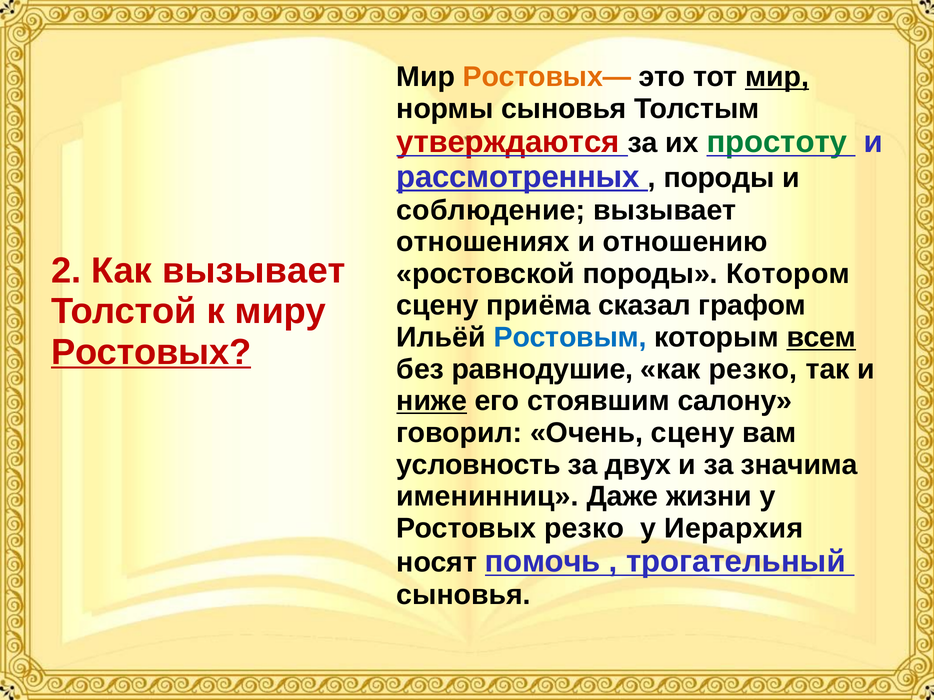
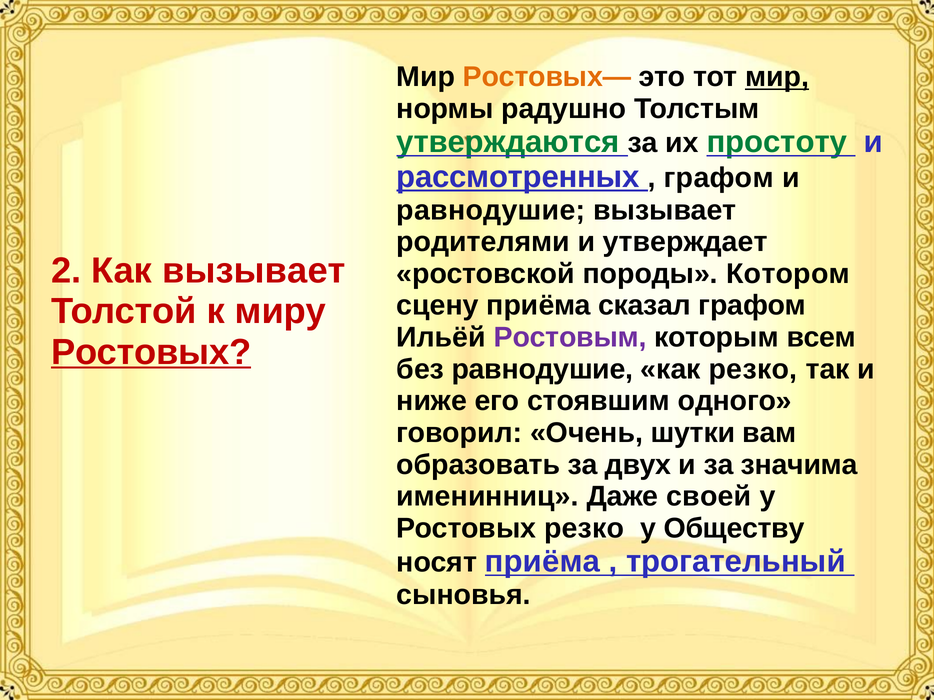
нормы сыновья: сыновья -> радушно
утверждаются colour: red -> green
породы at (719, 178): породы -> графом
соблюдение at (491, 210): соблюдение -> равнодушие
отношениях: отношениях -> родителями
отношению: отношению -> утверждает
Ростовым colour: blue -> purple
всем underline: present -> none
ниже underline: present -> none
салону: салону -> одного
Очень сцену: сцену -> шутки
условность: условность -> образовать
жизни: жизни -> своей
Иерархия: Иерархия -> Обществу
носят помочь: помочь -> приёма
